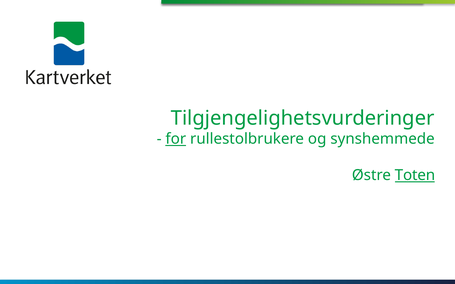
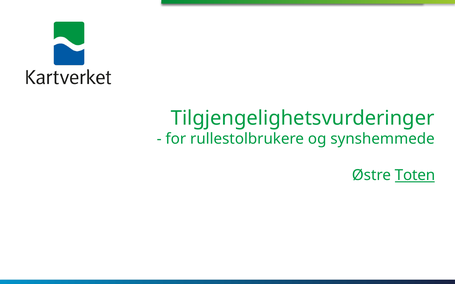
for underline: present -> none
